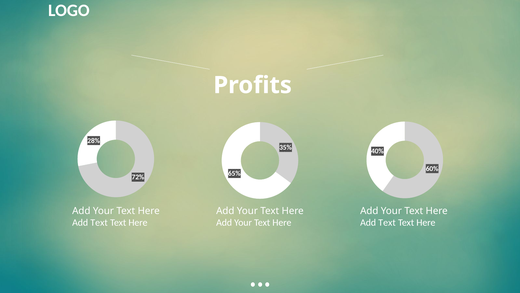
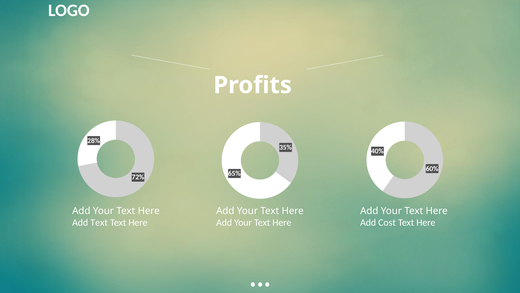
Text at (387, 222): Text -> Cost
